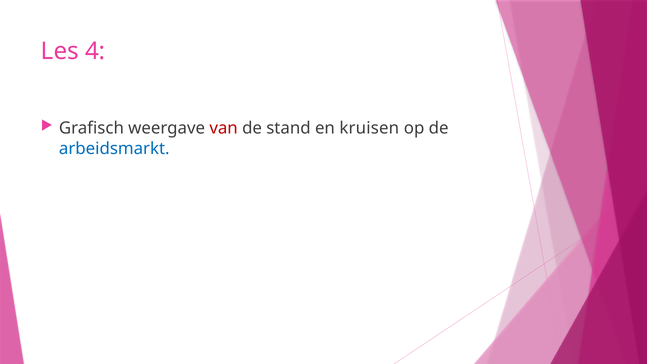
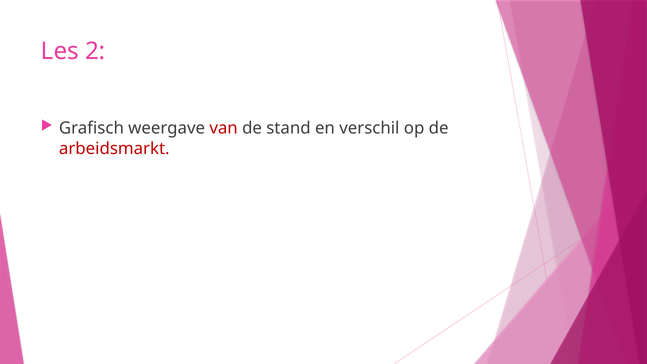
4: 4 -> 2
kruisen: kruisen -> verschil
arbeidsmarkt colour: blue -> red
